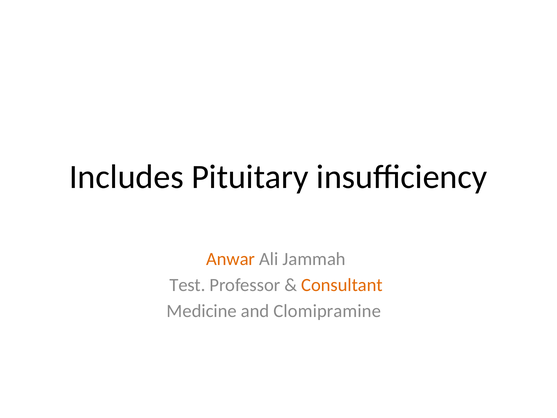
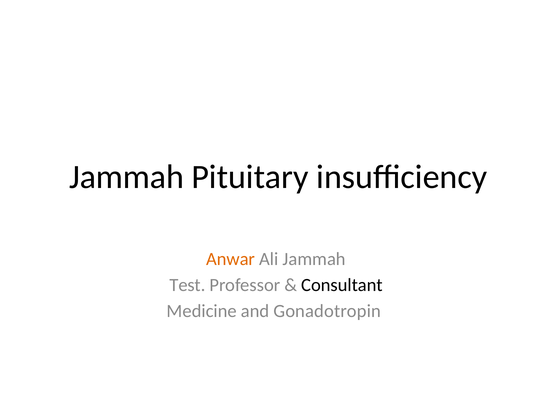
Includes at (126, 177): Includes -> Jammah
Consultant colour: orange -> black
Clomipramine: Clomipramine -> Gonadotropin
